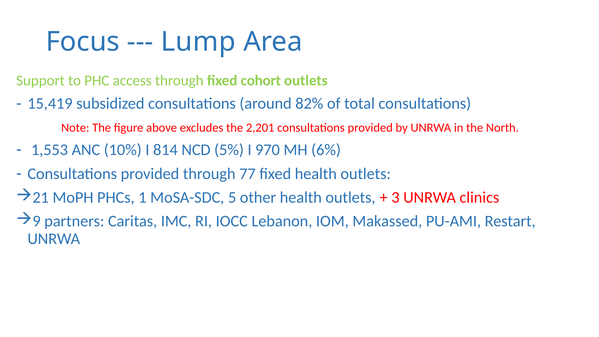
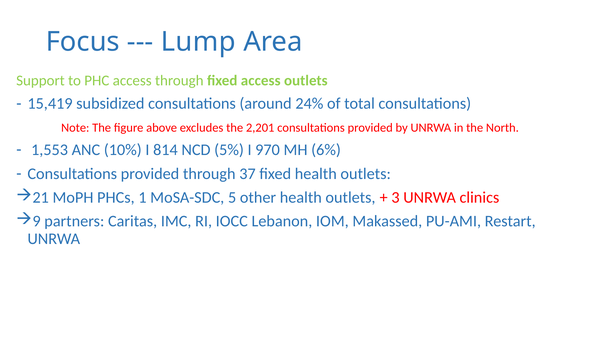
fixed cohort: cohort -> access
82%: 82% -> 24%
77: 77 -> 37
